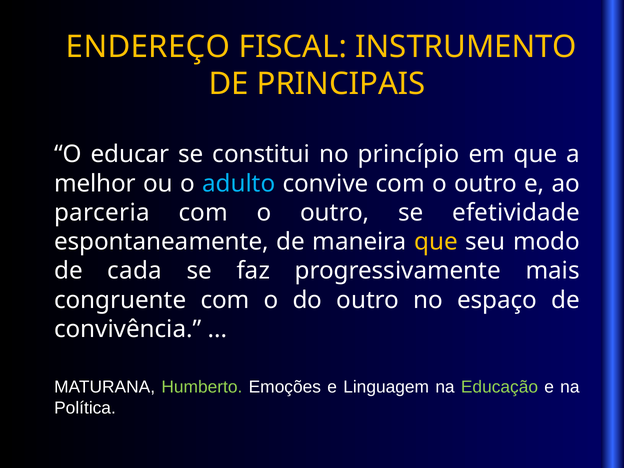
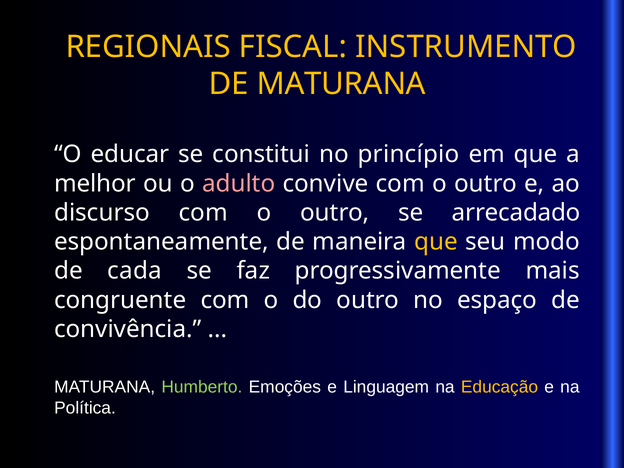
ENDEREÇO: ENDEREÇO -> REGIONAIS
DE PRINCIPAIS: PRINCIPAIS -> MATURANA
adulto colour: light blue -> pink
parceria: parceria -> discurso
efetividade: efetividade -> arrecadado
Educação colour: light green -> yellow
